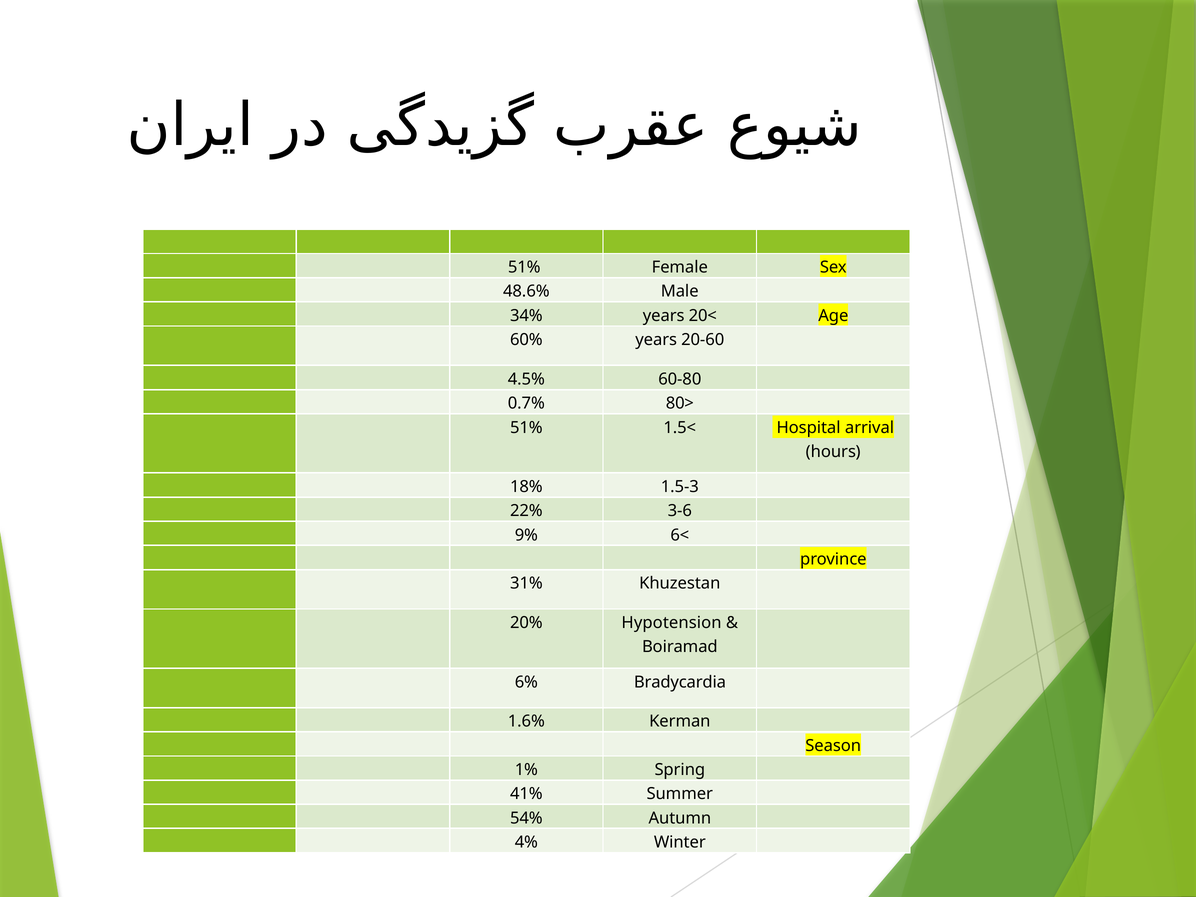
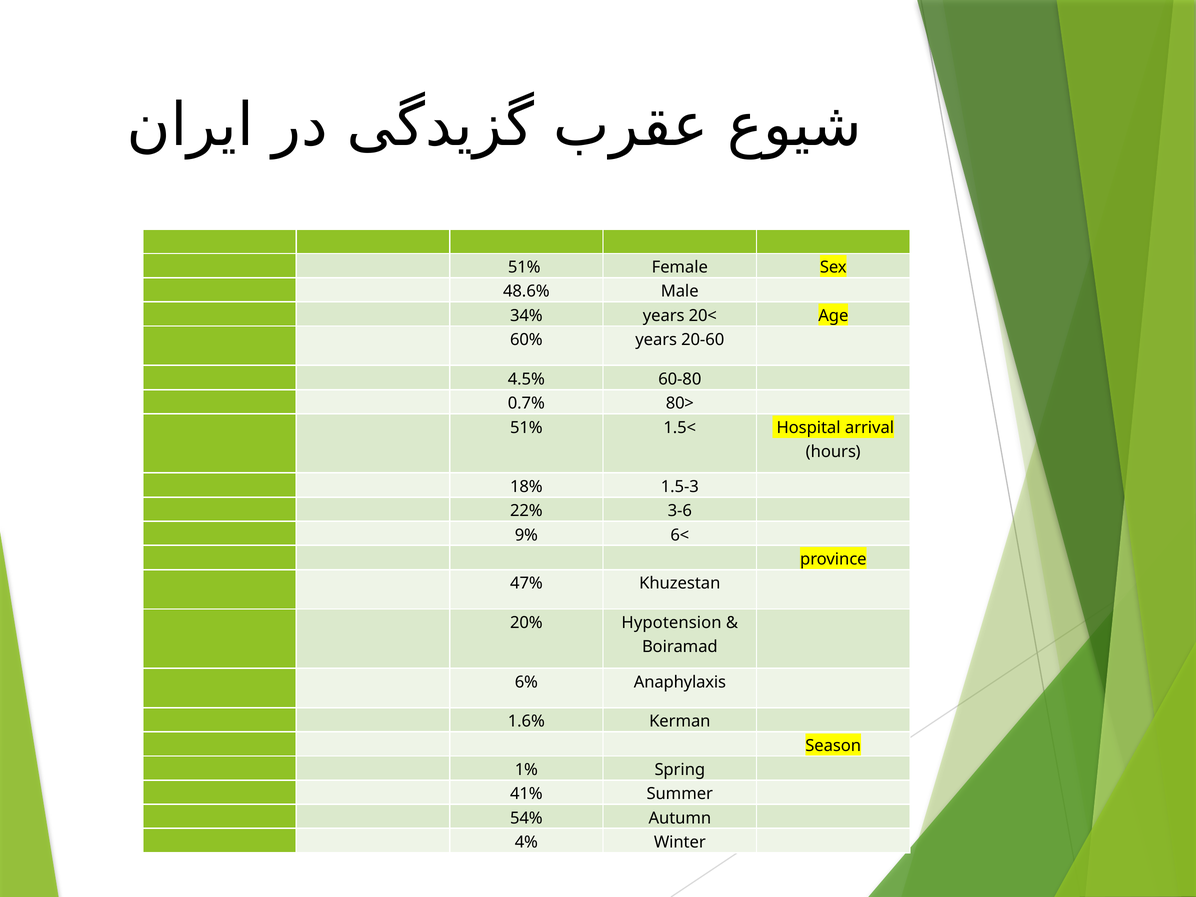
31%: 31% -> 47%
Bradycardia: Bradycardia -> Anaphylaxis
